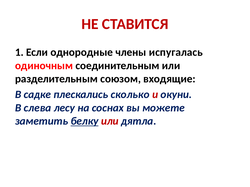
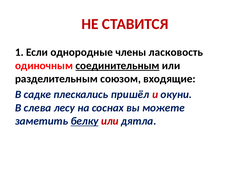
испугалась: испугалась -> ласковость
соединительным underline: none -> present
сколько: сколько -> пришёл
